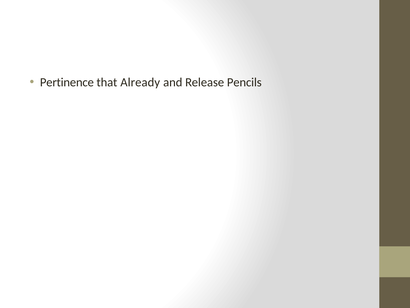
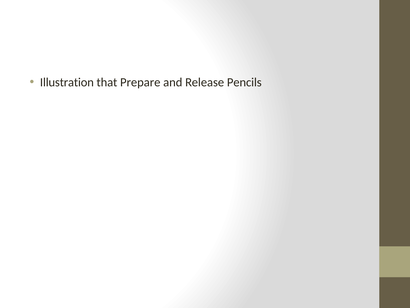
Pertinence: Pertinence -> Illustration
Already: Already -> Prepare
